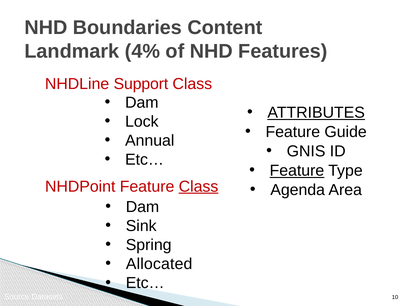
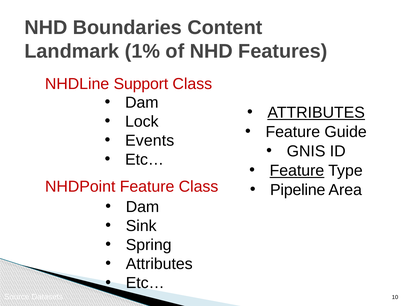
4%: 4% -> 1%
Annual: Annual -> Events
Class at (199, 186) underline: present -> none
Agenda: Agenda -> Pipeline
Allocated at (159, 264): Allocated -> Attributes
